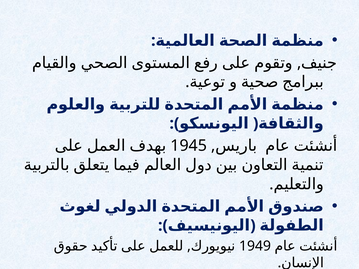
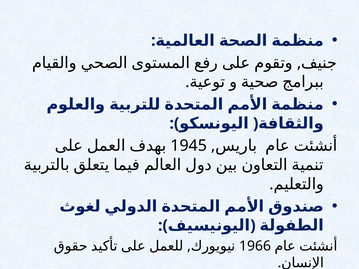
1949: 1949 -> 1966
